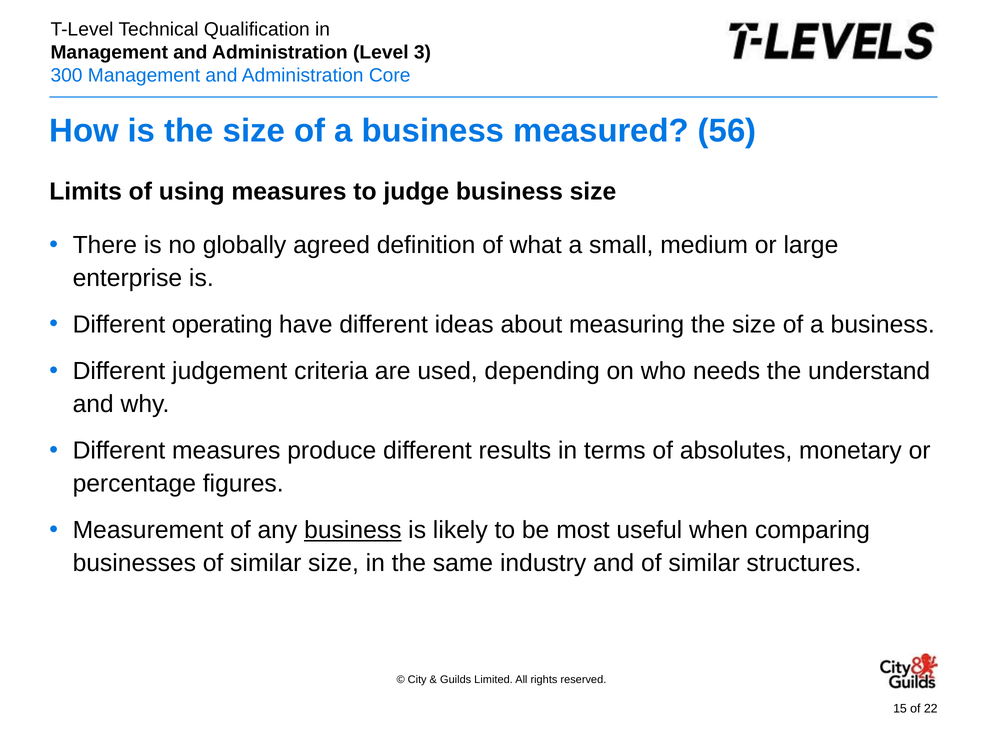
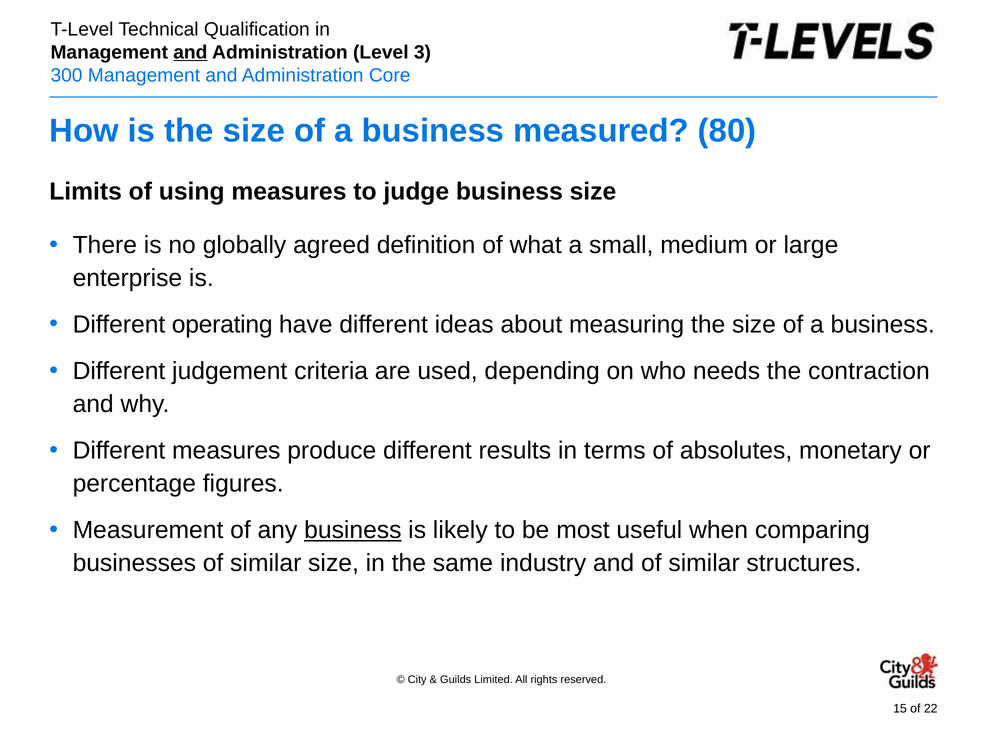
and at (190, 52) underline: none -> present
56: 56 -> 80
understand: understand -> contraction
